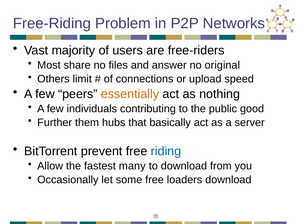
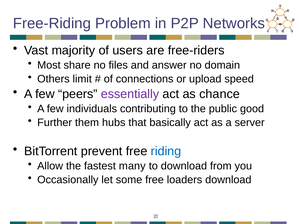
original: original -> domain
essentially colour: orange -> purple
nothing: nothing -> chance
